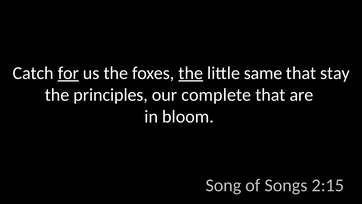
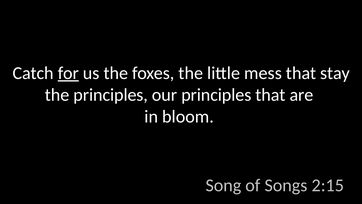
the at (191, 73) underline: present -> none
same: same -> mess
our complete: complete -> principles
